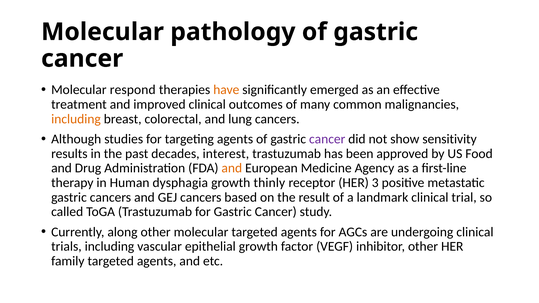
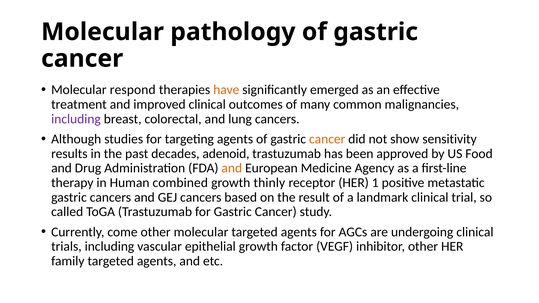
including at (76, 119) colour: orange -> purple
cancer at (327, 139) colour: purple -> orange
interest: interest -> adenoid
dysphagia: dysphagia -> combined
3: 3 -> 1
along: along -> come
